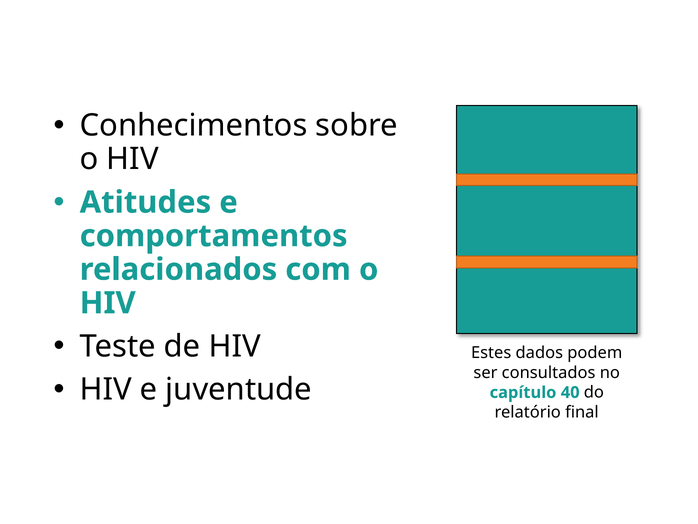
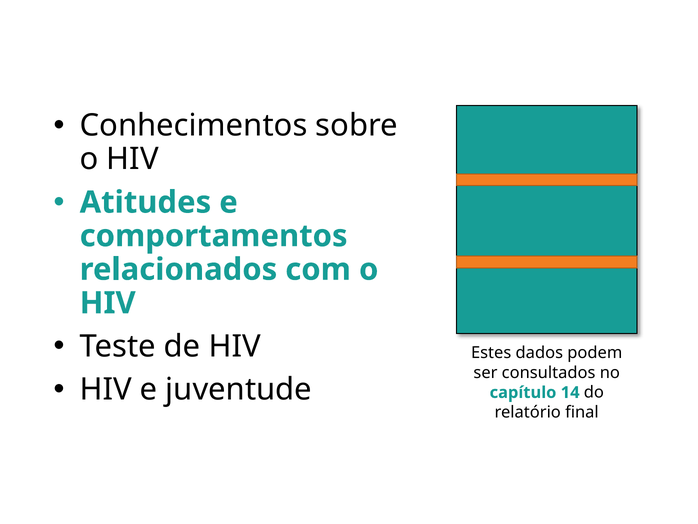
40: 40 -> 14
